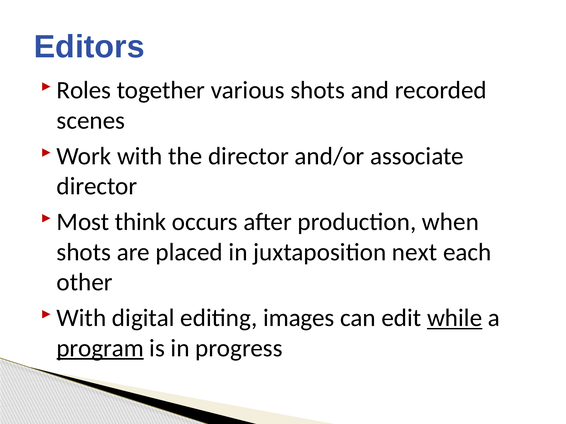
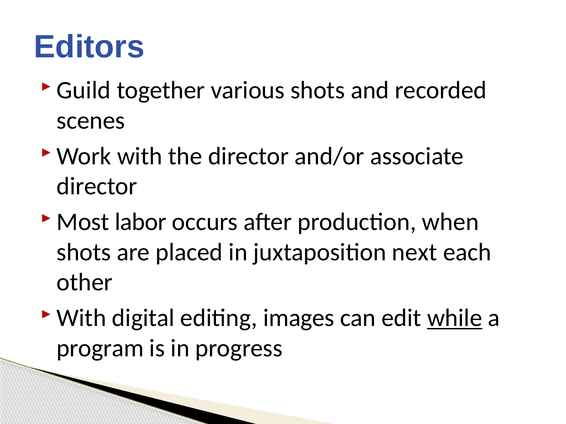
Roles: Roles -> Guild
think: think -> labor
program underline: present -> none
